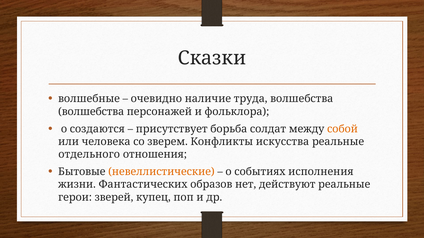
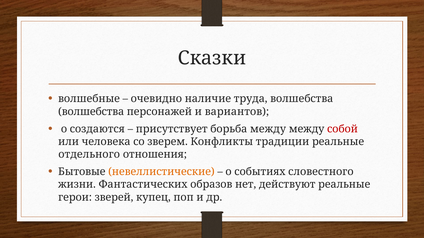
фольклора: фольклора -> вариантов
борьба солдат: солдат -> между
собой colour: orange -> red
искусства: искусства -> традиции
исполнения: исполнения -> словестного
